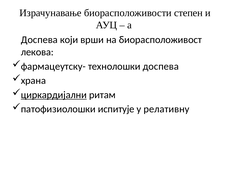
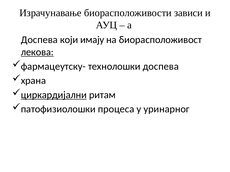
степен: степен -> зависи
врши: врши -> имају
лекова underline: none -> present
испитује: испитује -> процеса
релативну: релативну -> уринарног
